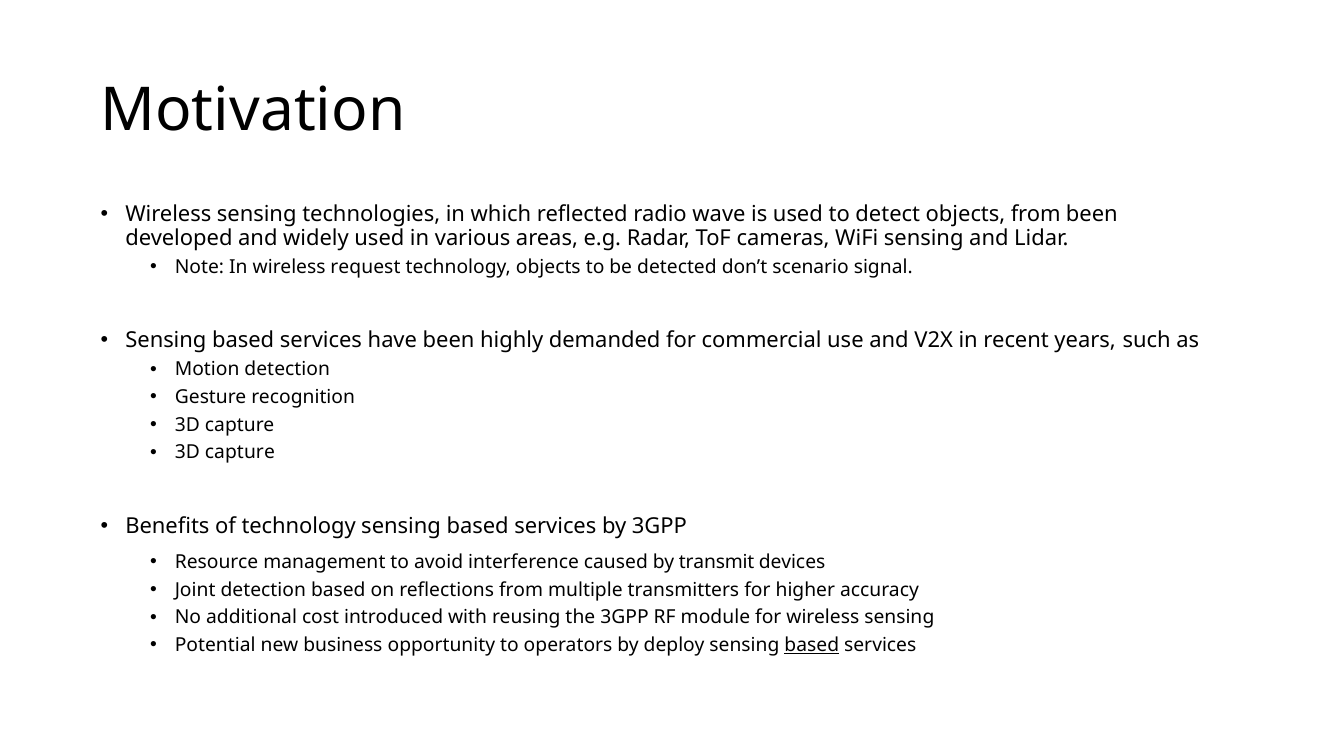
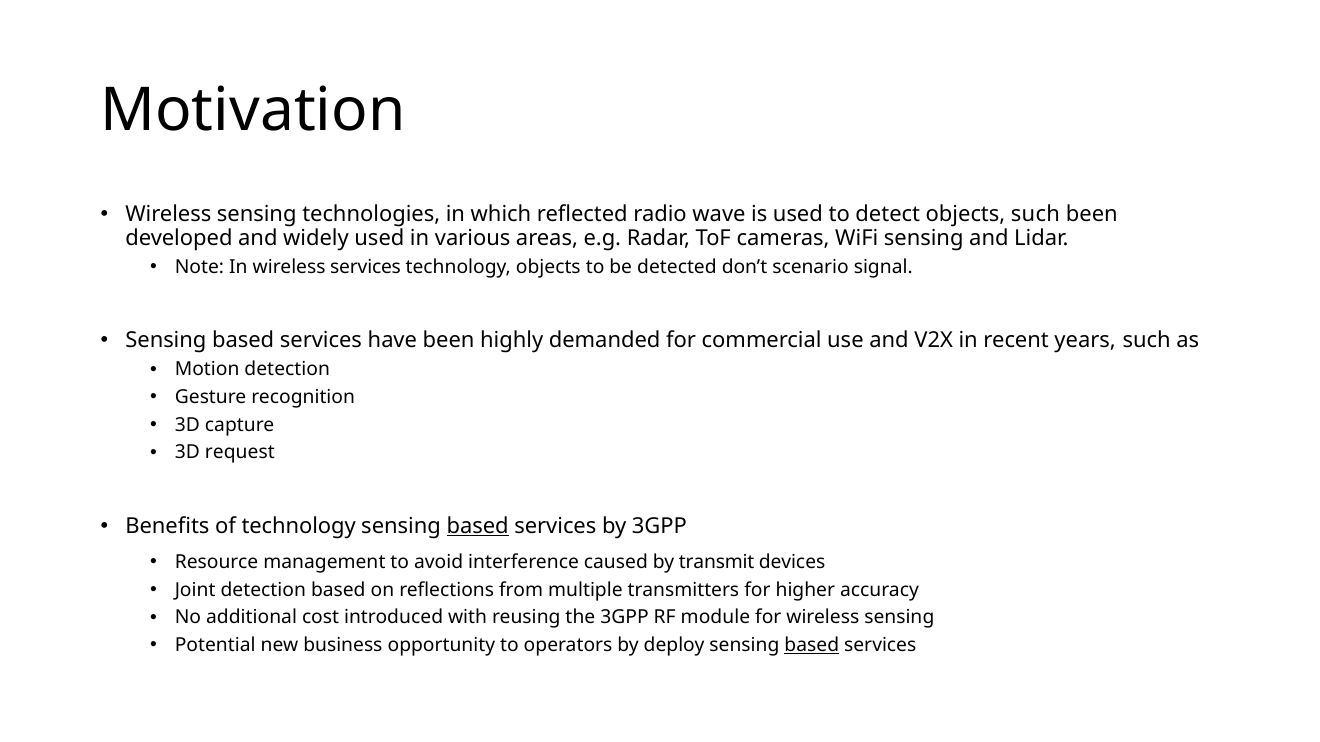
objects from: from -> such
wireless request: request -> services
capture at (240, 453): capture -> request
based at (478, 526) underline: none -> present
